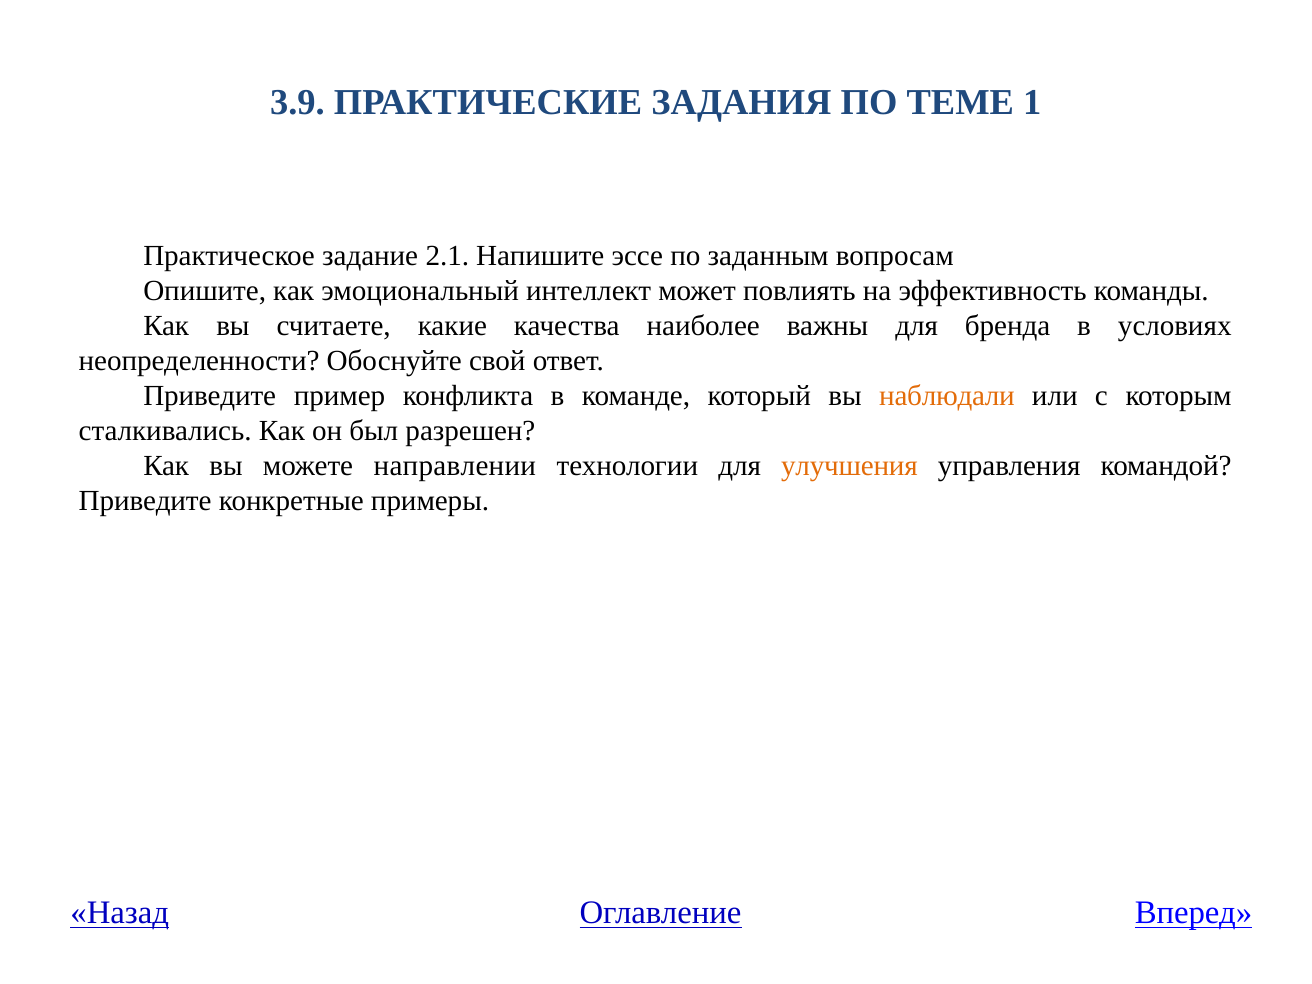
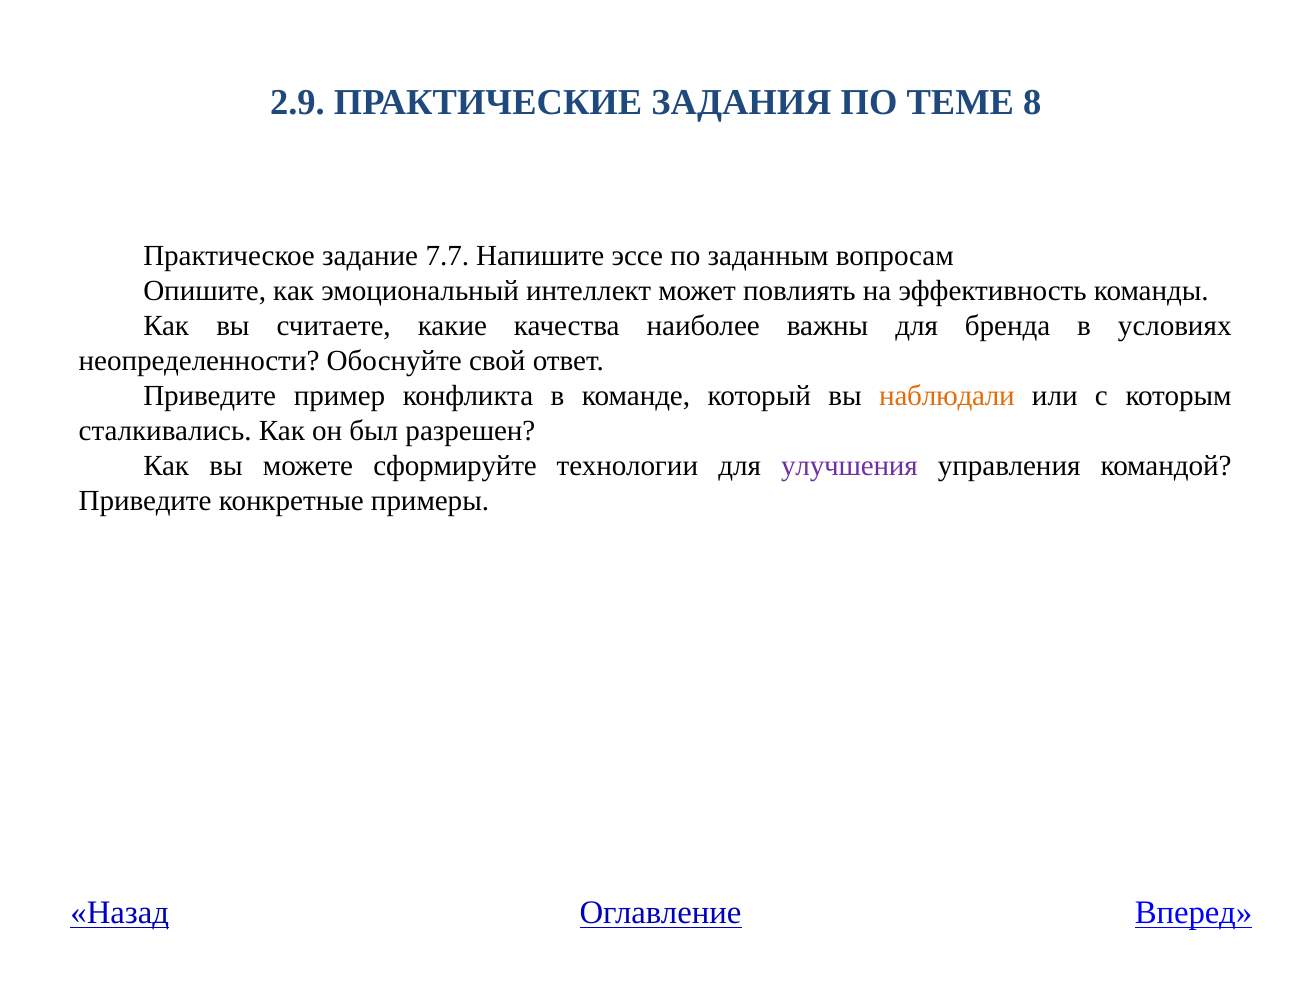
3.9: 3.9 -> 2.9
1: 1 -> 8
2.1: 2.1 -> 7.7
направлении: направлении -> сформируйте
улучшения colour: orange -> purple
